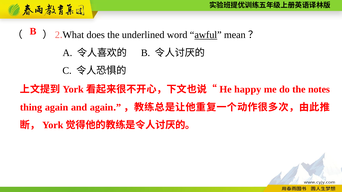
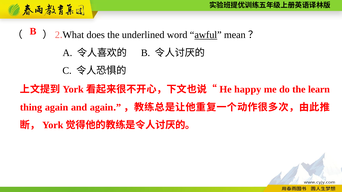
notes: notes -> learn
